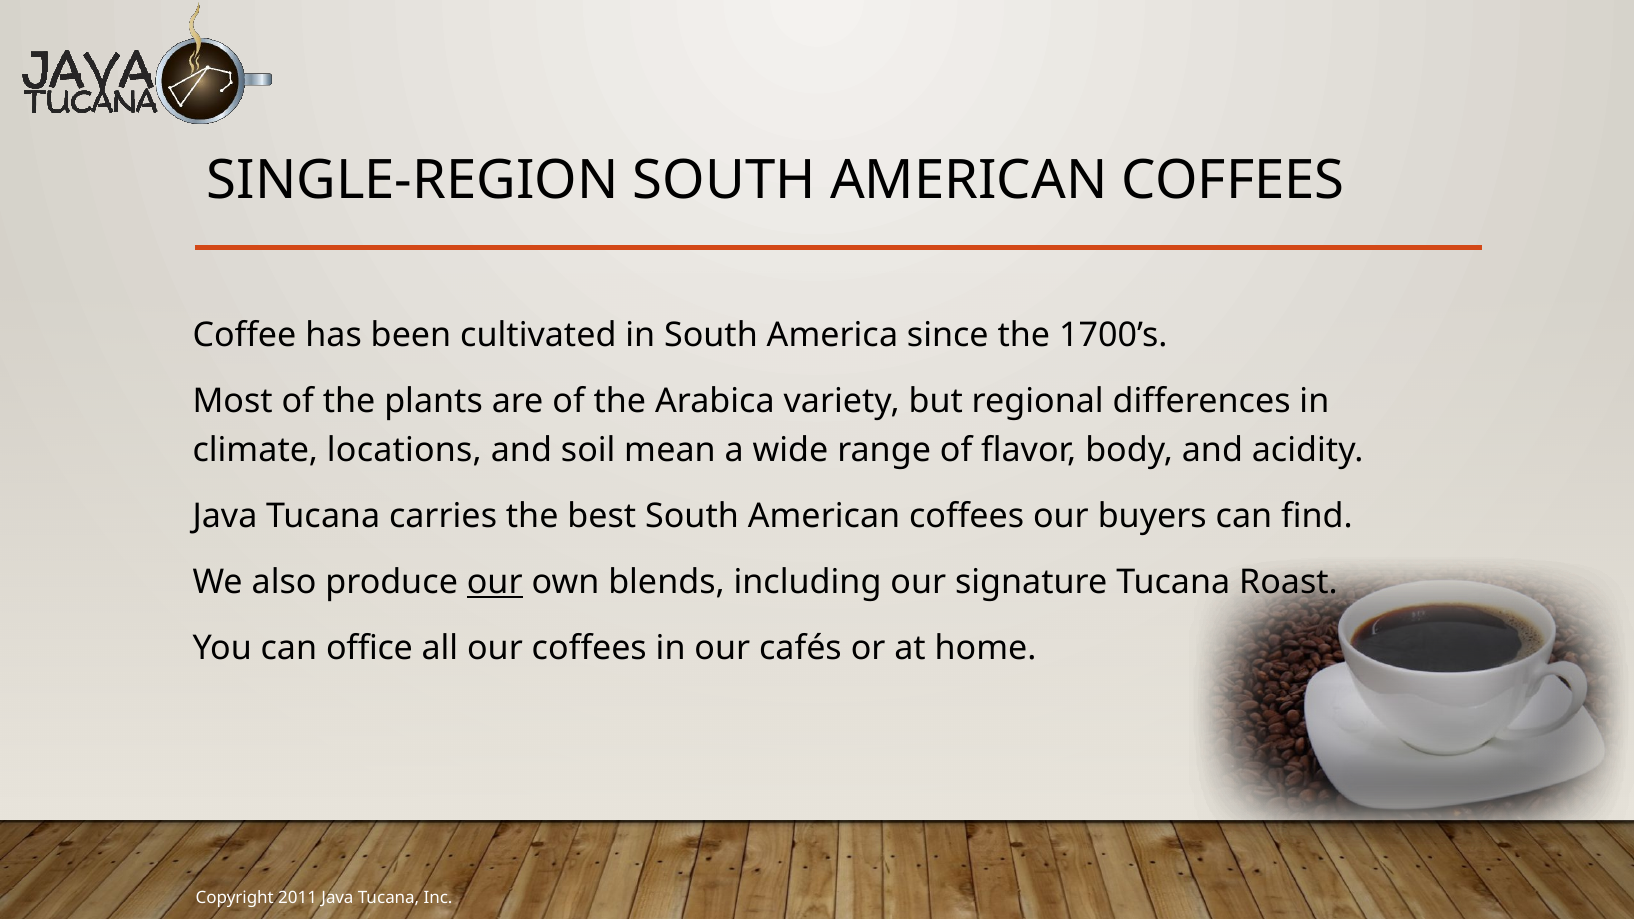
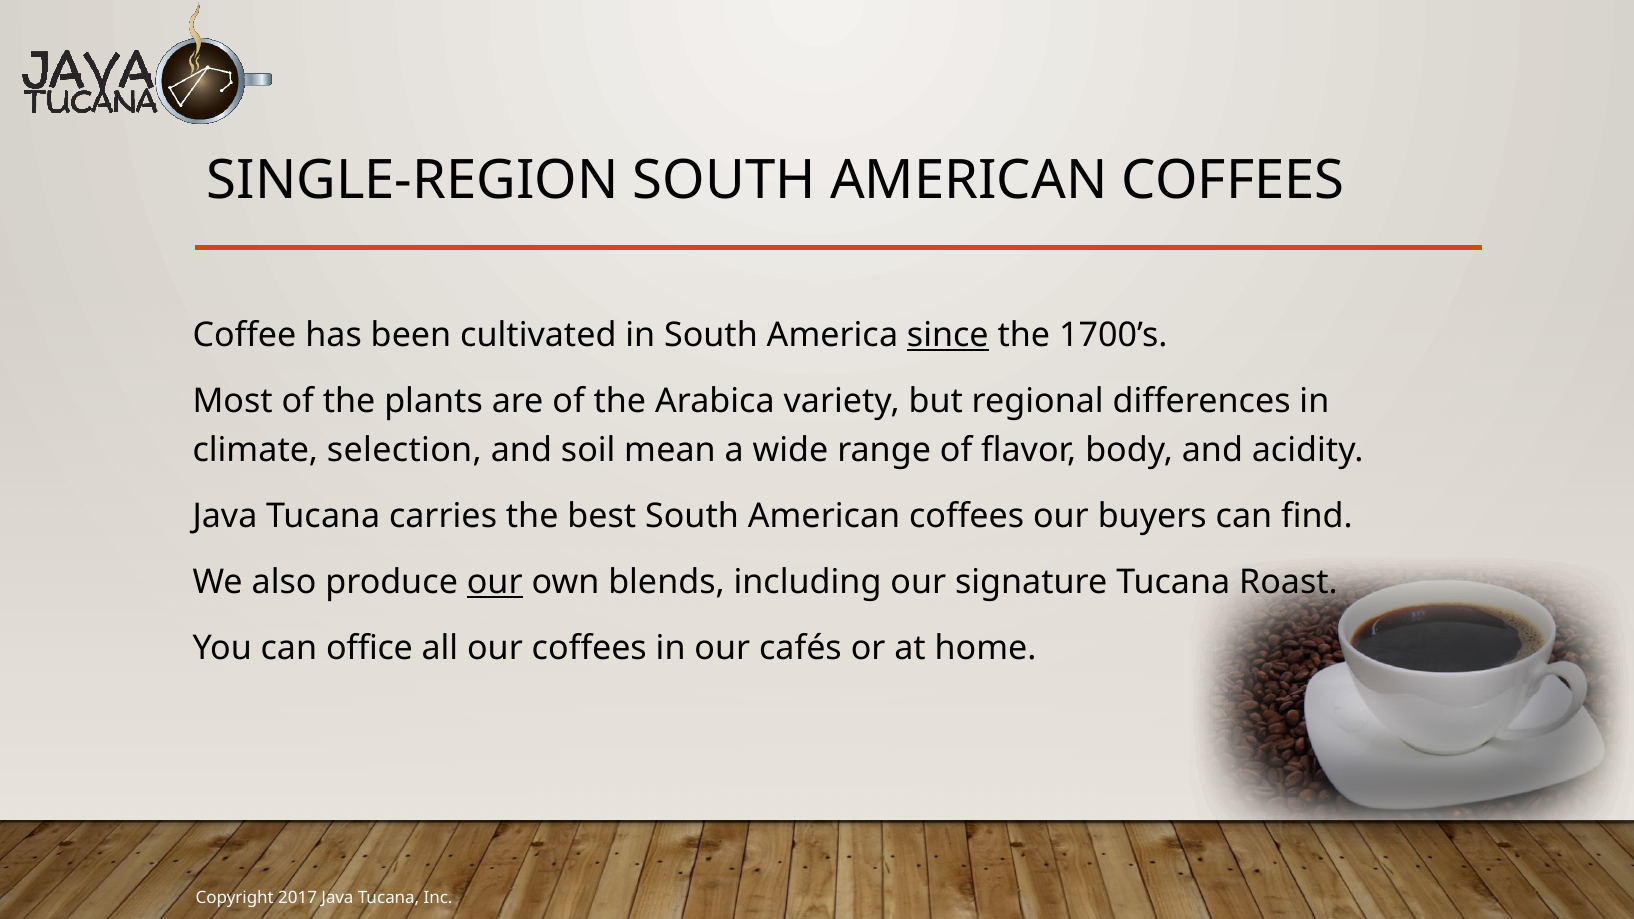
since underline: none -> present
locations: locations -> selection
2011: 2011 -> 2017
